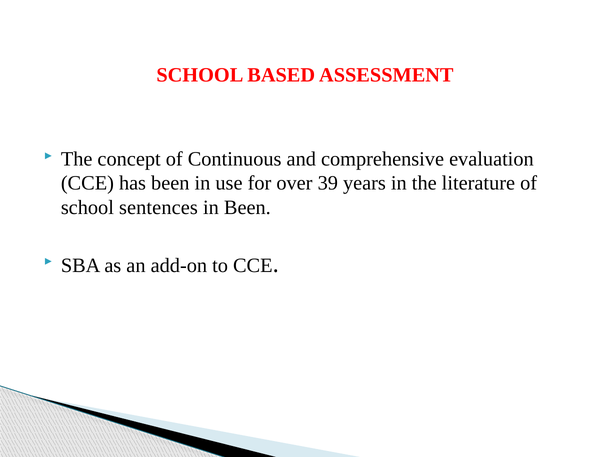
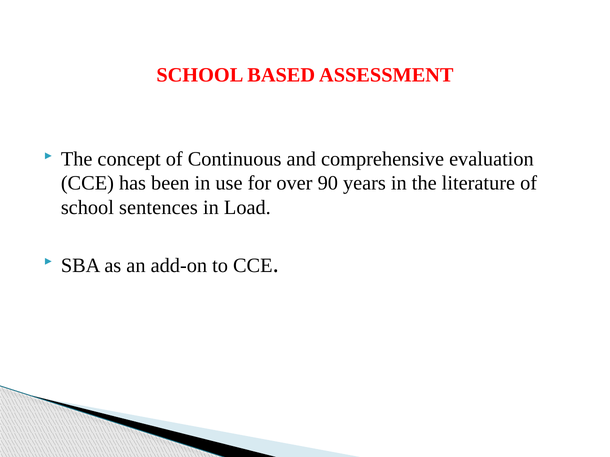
39: 39 -> 90
in Been: Been -> Load
